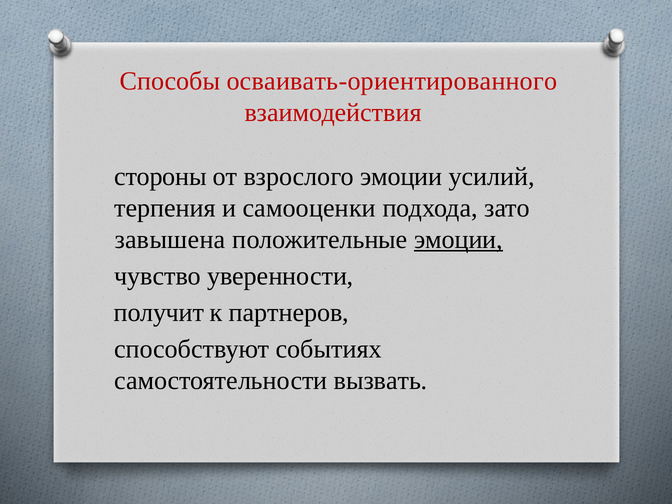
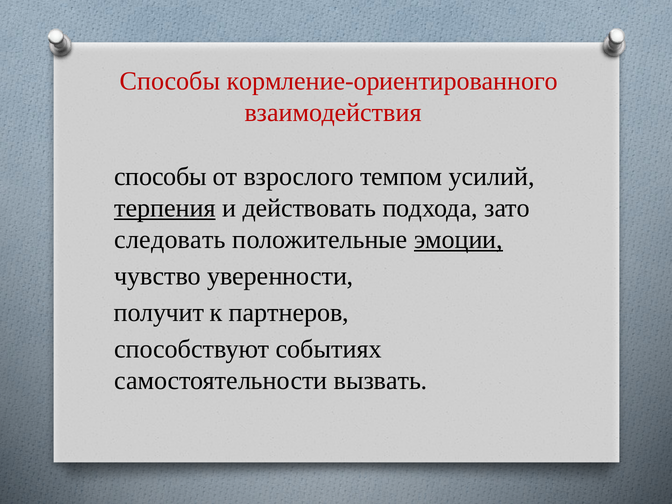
осваивать-ориентированного: осваивать-ориентированного -> кормление-ориентированного
стороны at (160, 177): стороны -> способы
взрослого эмоции: эмоции -> темпом
терпения underline: none -> present
самооценки: самооценки -> действовать
завышена: завышена -> следовать
